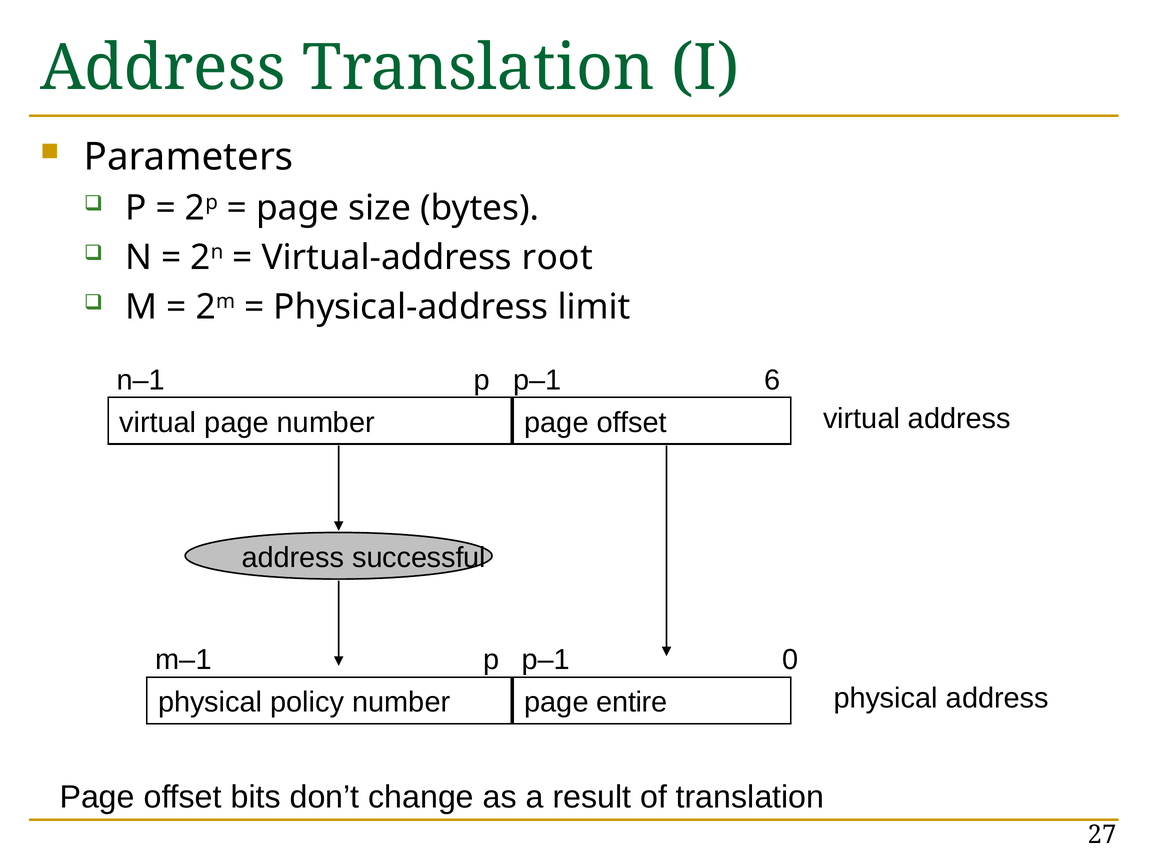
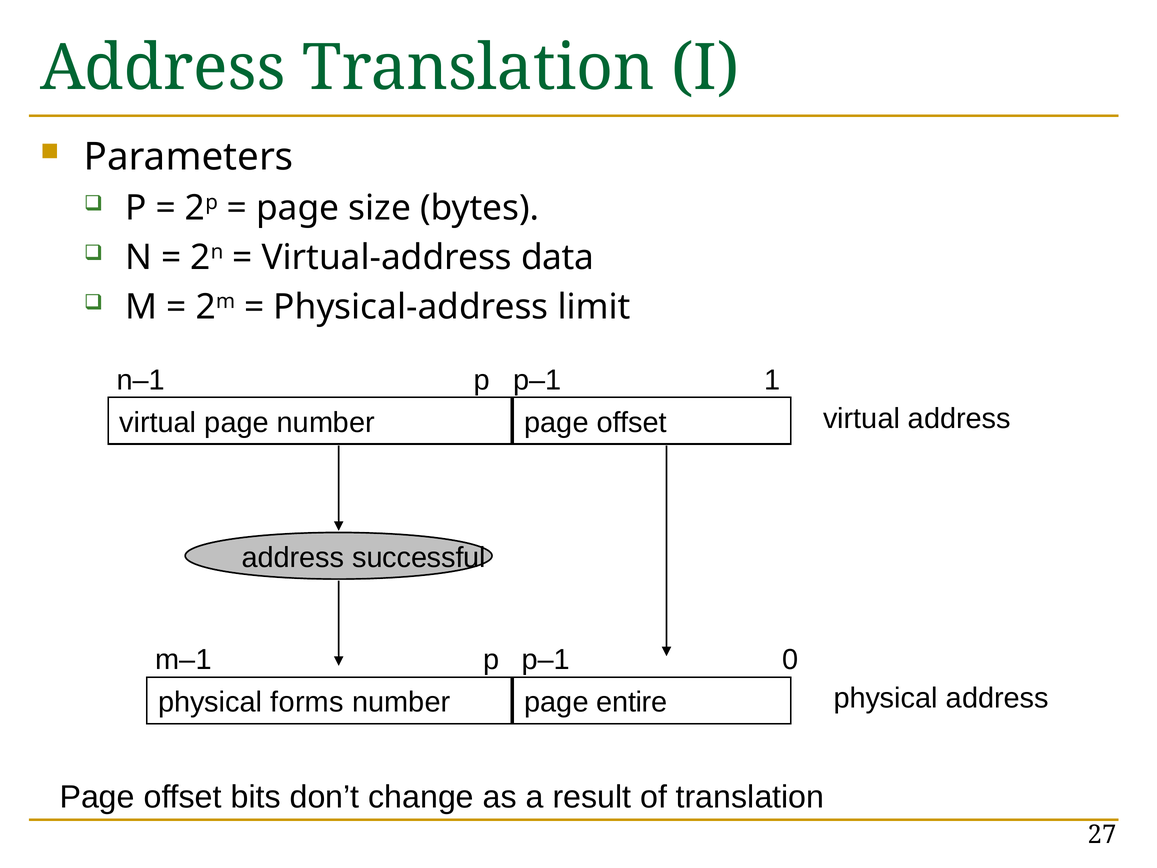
root: root -> data
6: 6 -> 1
policy: policy -> forms
